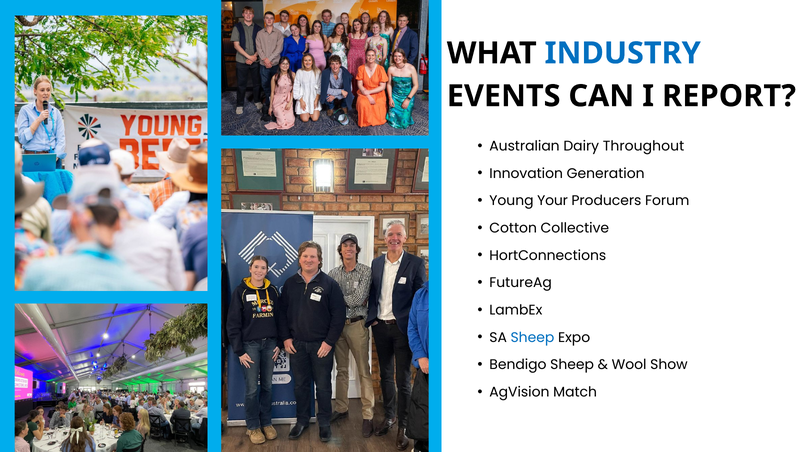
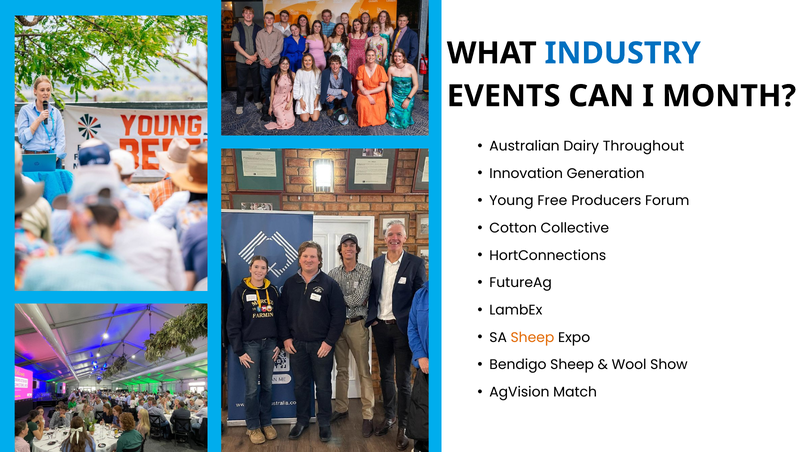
REPORT: REPORT -> MONTH
Your: Your -> Free
Sheep at (532, 337) colour: blue -> orange
